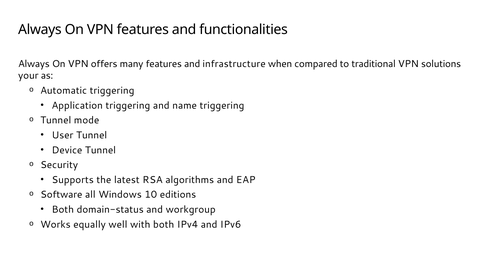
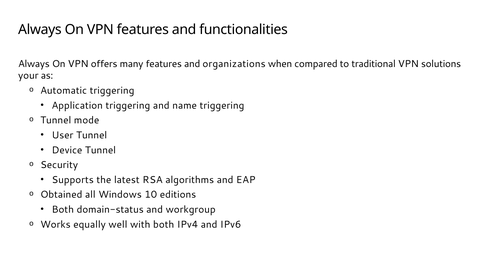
infrastructure: infrastructure -> organizations
Software: Software -> Obtained
